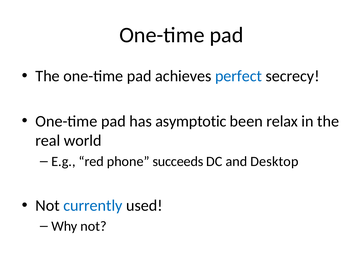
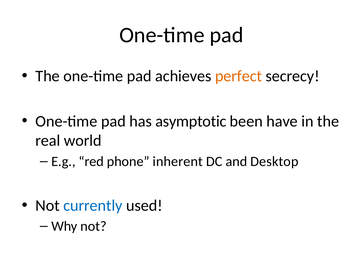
perfect colour: blue -> orange
relax: relax -> have
succeeds: succeeds -> inherent
